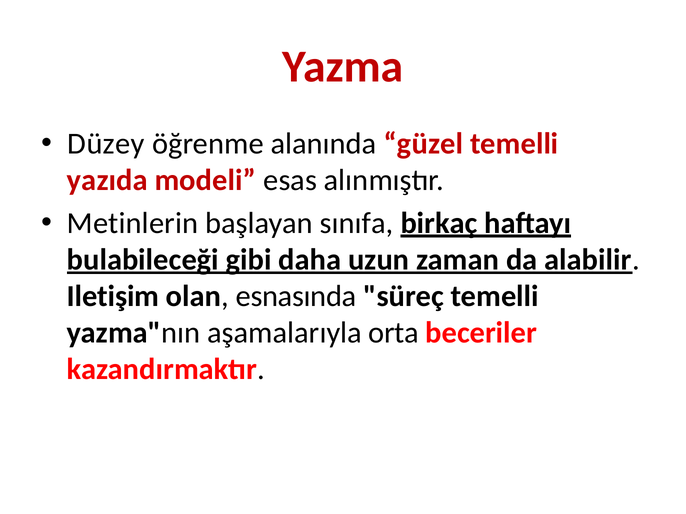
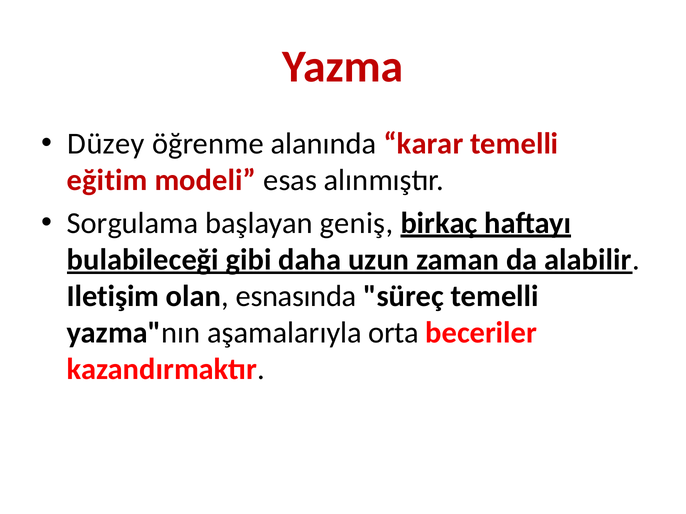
güzel: güzel -> karar
yazıda: yazıda -> eğitim
Metinlerin: Metinlerin -> Sorgulama
sınıfa: sınıfa -> geniş
